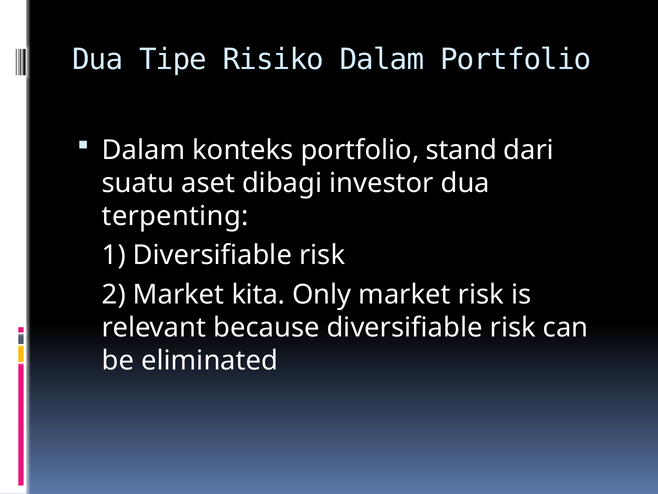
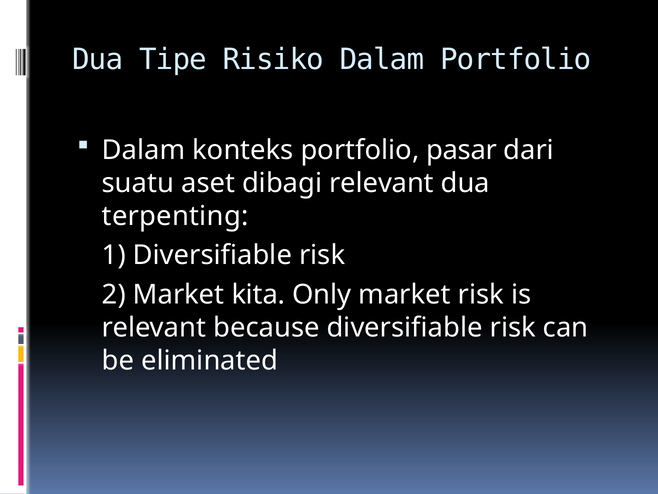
stand: stand -> pasar
dibagi investor: investor -> relevant
